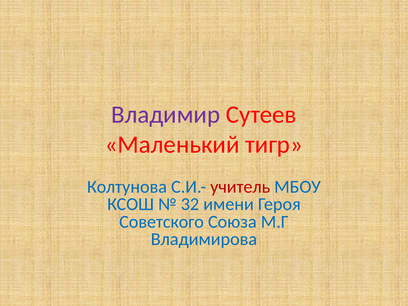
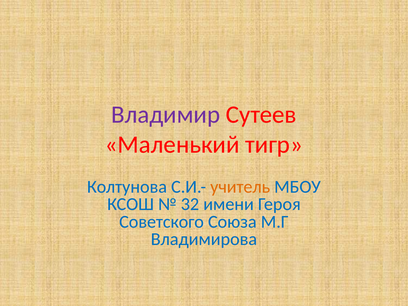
учитель colour: red -> orange
